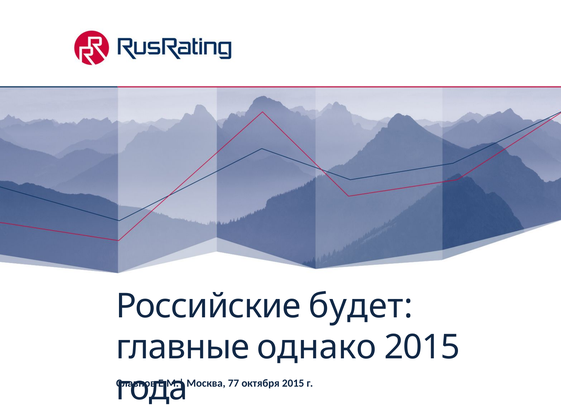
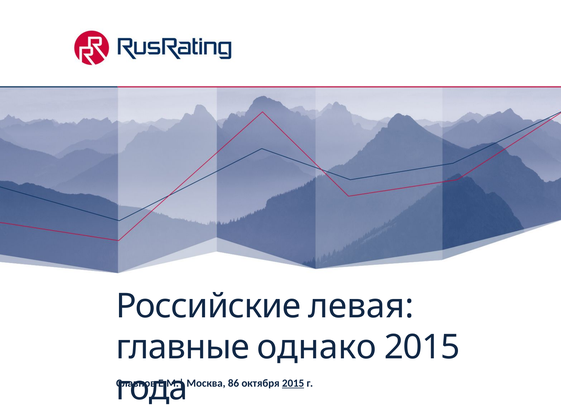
будет: будет -> левая
77: 77 -> 86
2015 at (293, 384) underline: none -> present
